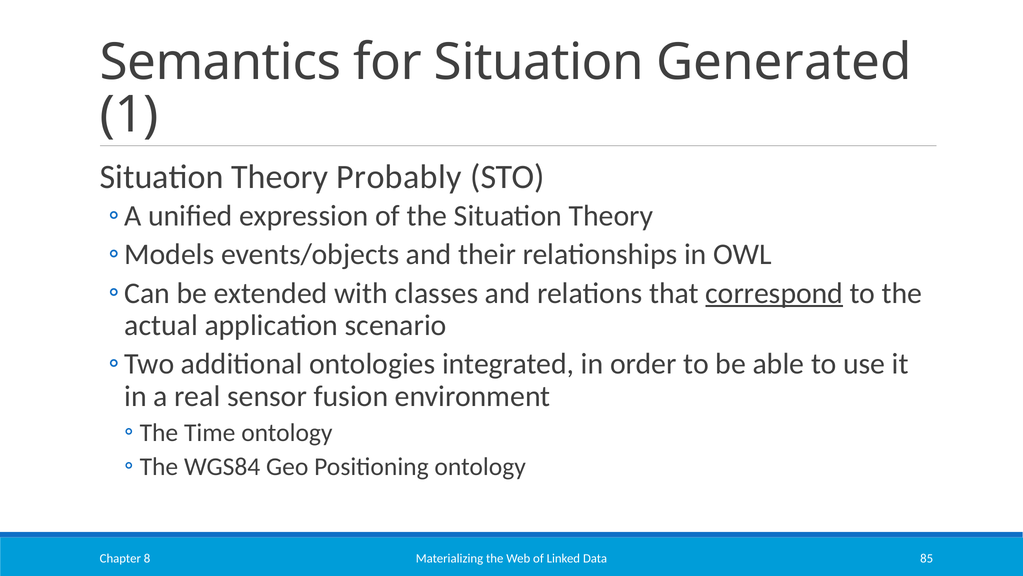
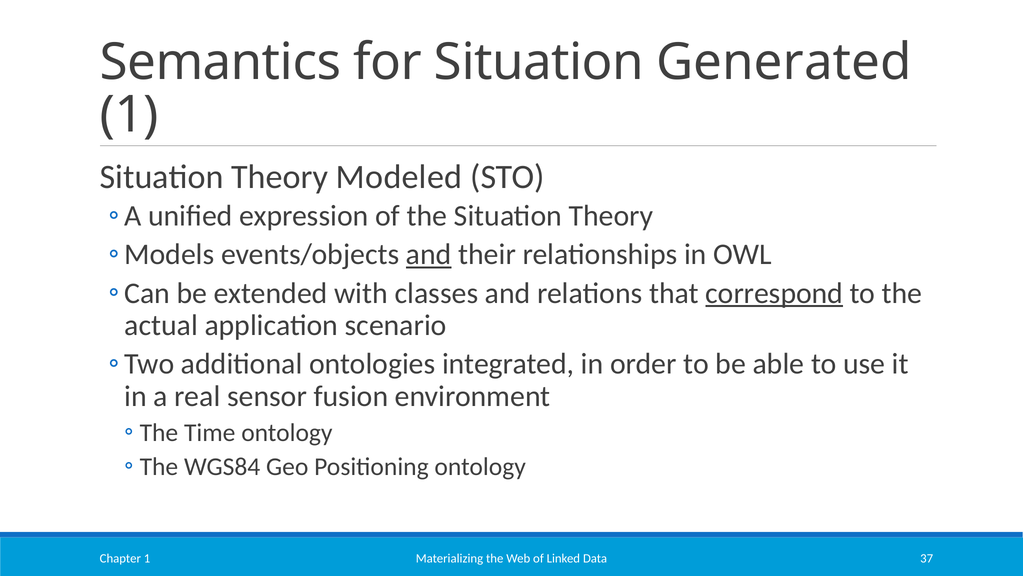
Probably: Probably -> Modeled
and at (429, 254) underline: none -> present
85: 85 -> 37
Chapter 8: 8 -> 1
